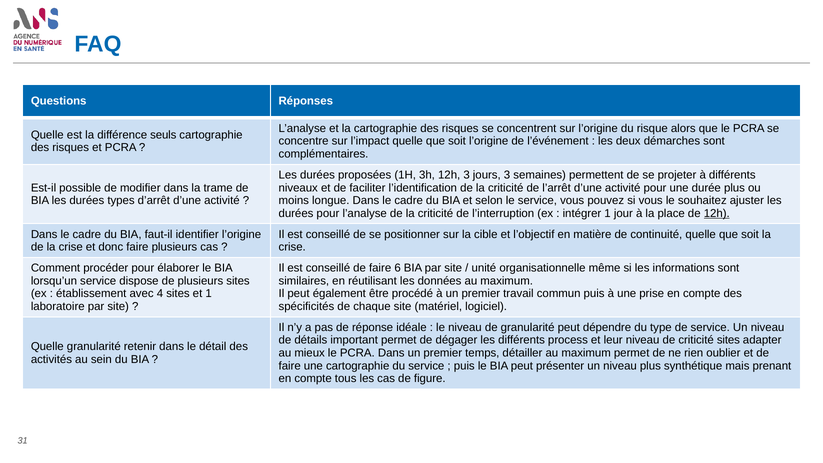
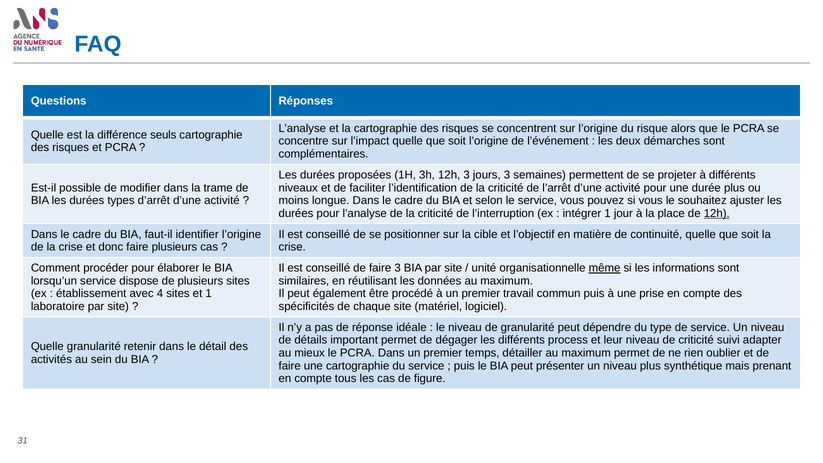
faire 6: 6 -> 3
même underline: none -> present
criticité sites: sites -> suivi
